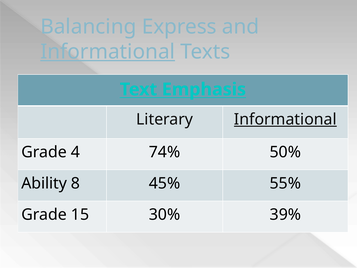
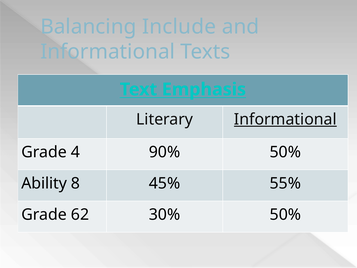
Express: Express -> Include
Informational at (108, 52) underline: present -> none
74%: 74% -> 90%
15: 15 -> 62
30% 39%: 39% -> 50%
